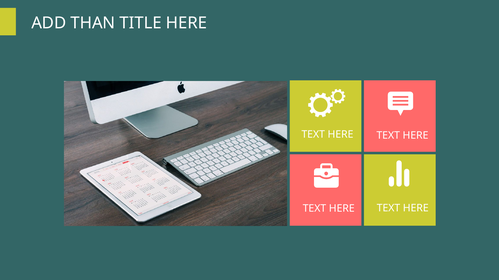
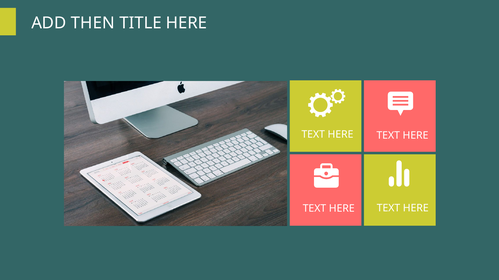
THAN: THAN -> THEN
